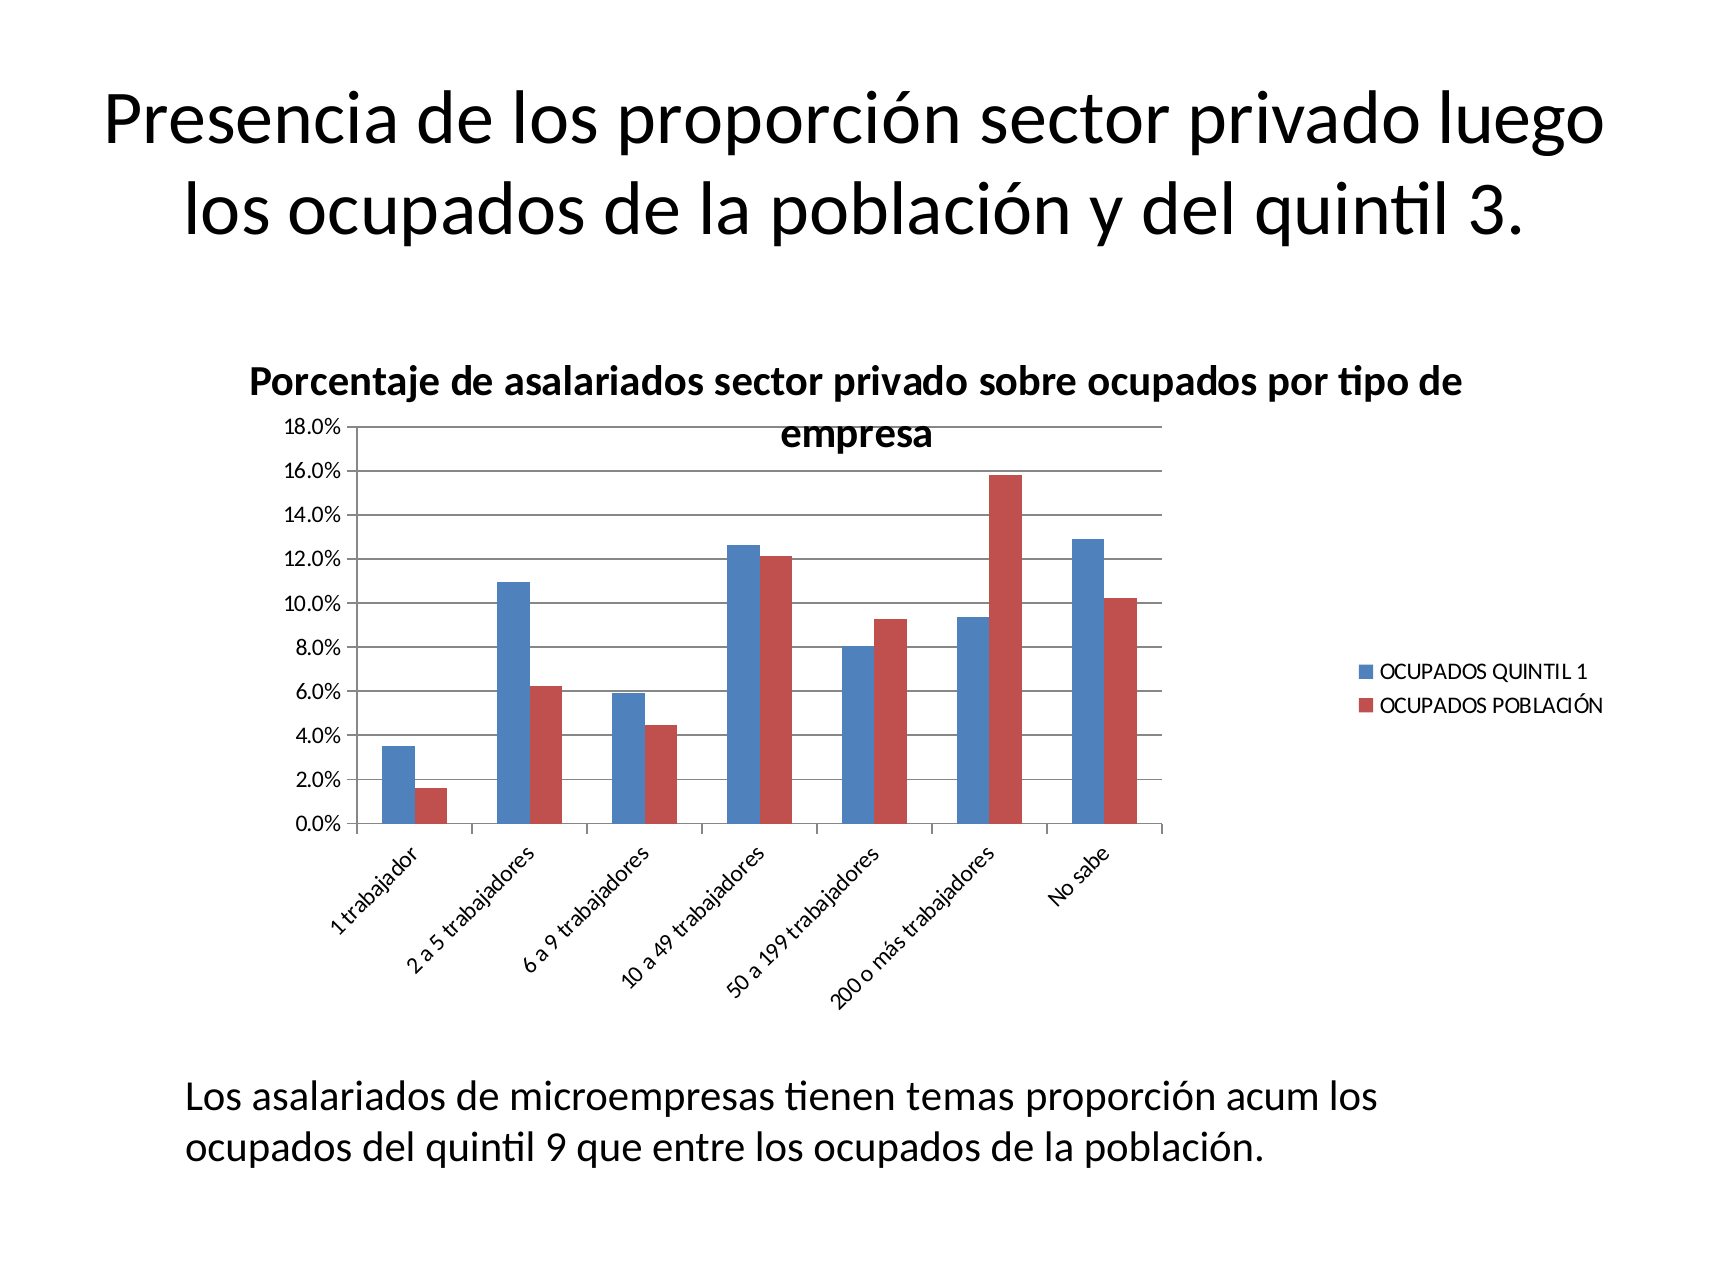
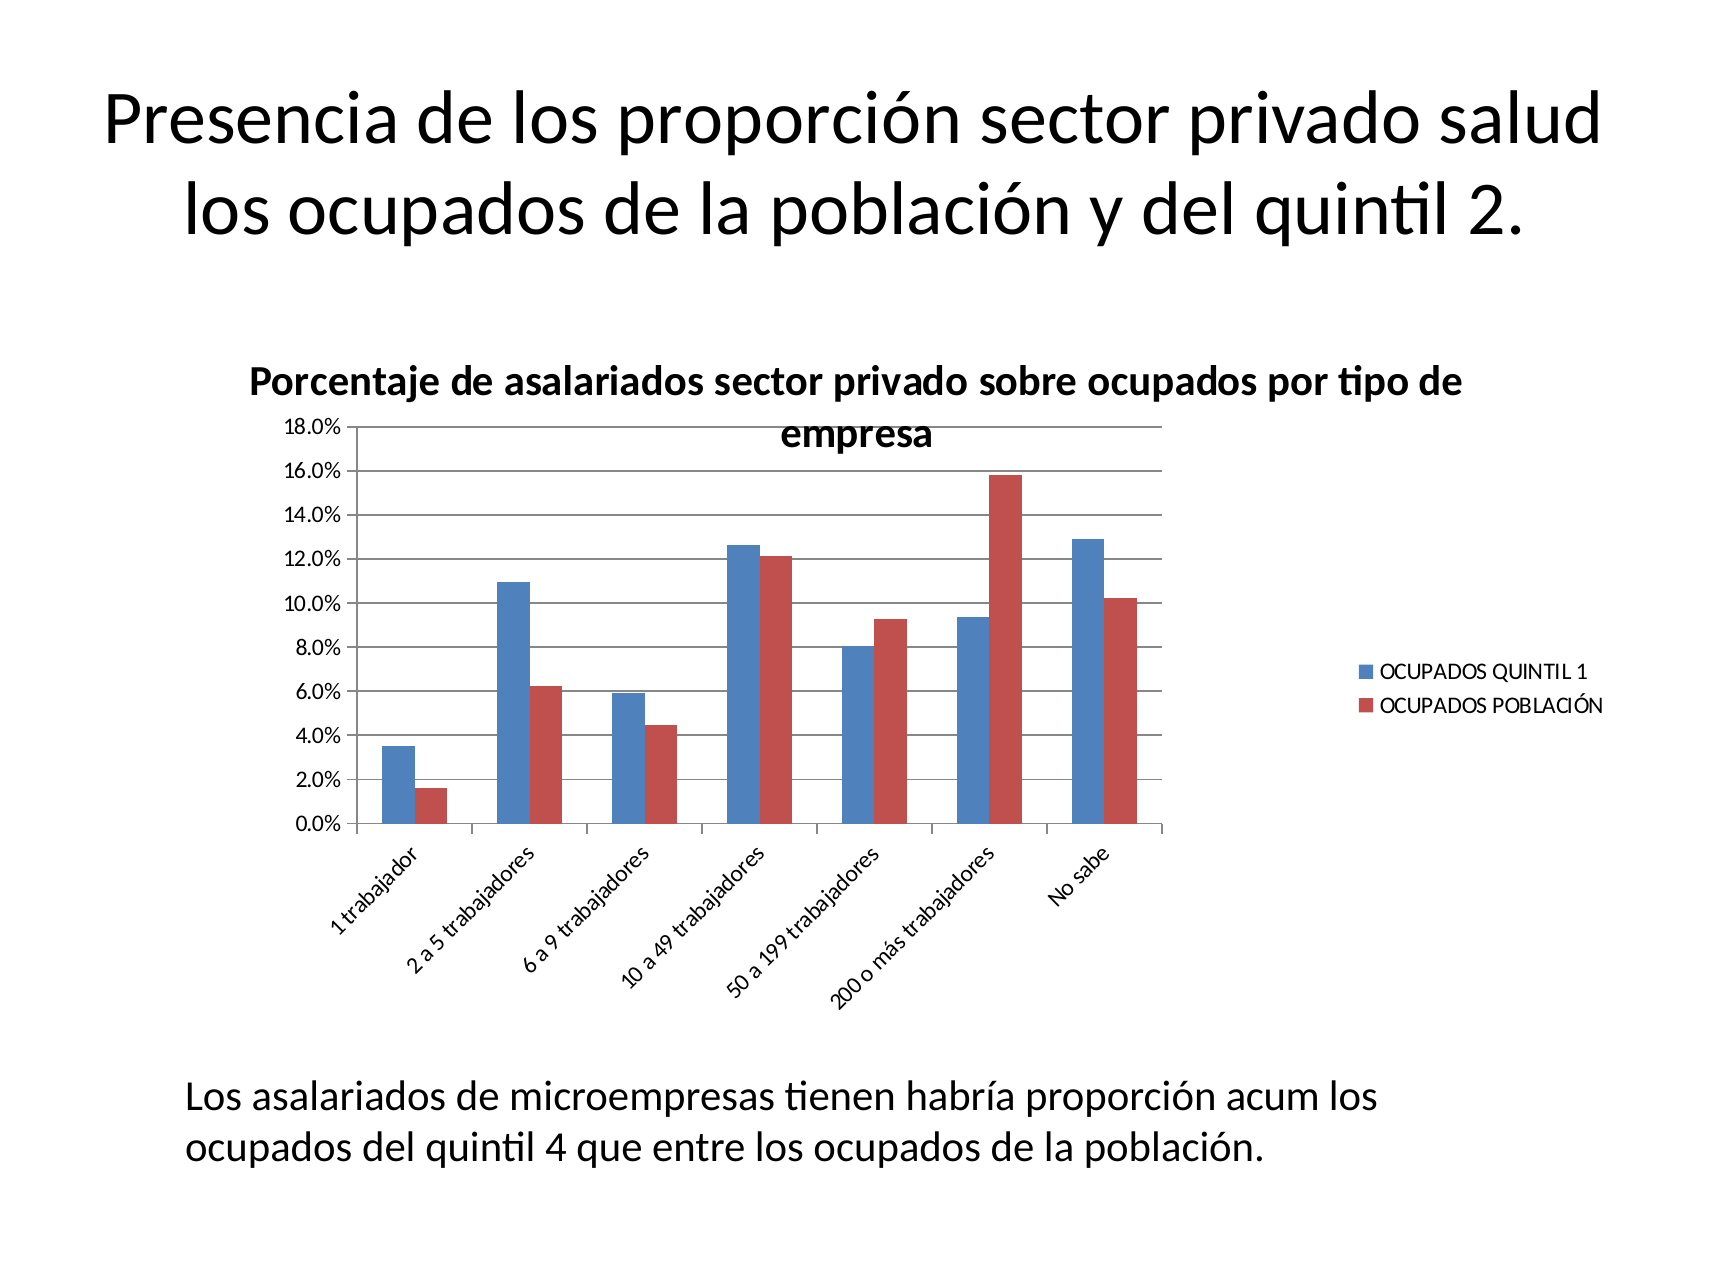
luego: luego -> salud
quintil 3: 3 -> 2
temas: temas -> habría
quintil 9: 9 -> 4
